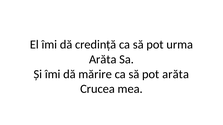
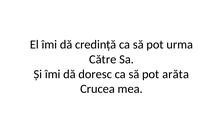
Arăta at (103, 60): Arăta -> Către
mărire: mărire -> doresc
